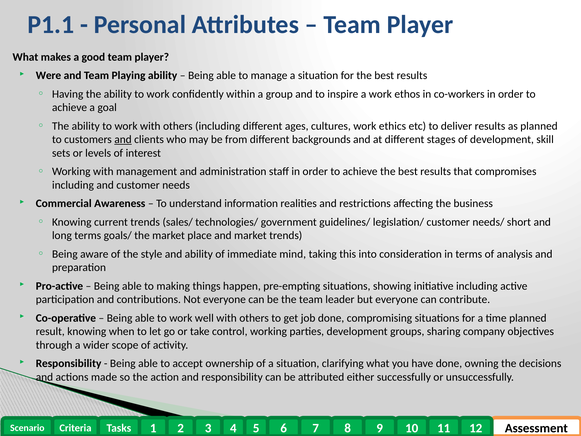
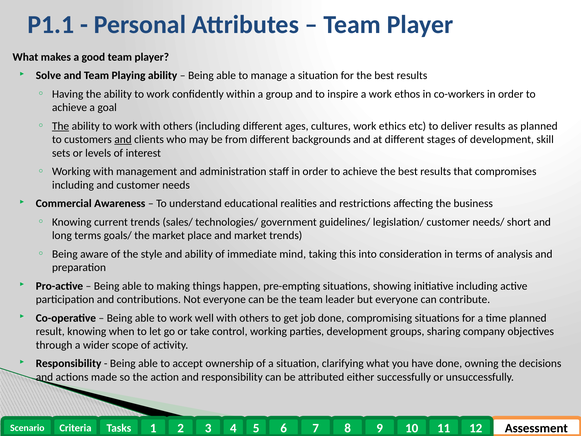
Were: Were -> Solve
The at (61, 126) underline: none -> present
information: information -> educational
